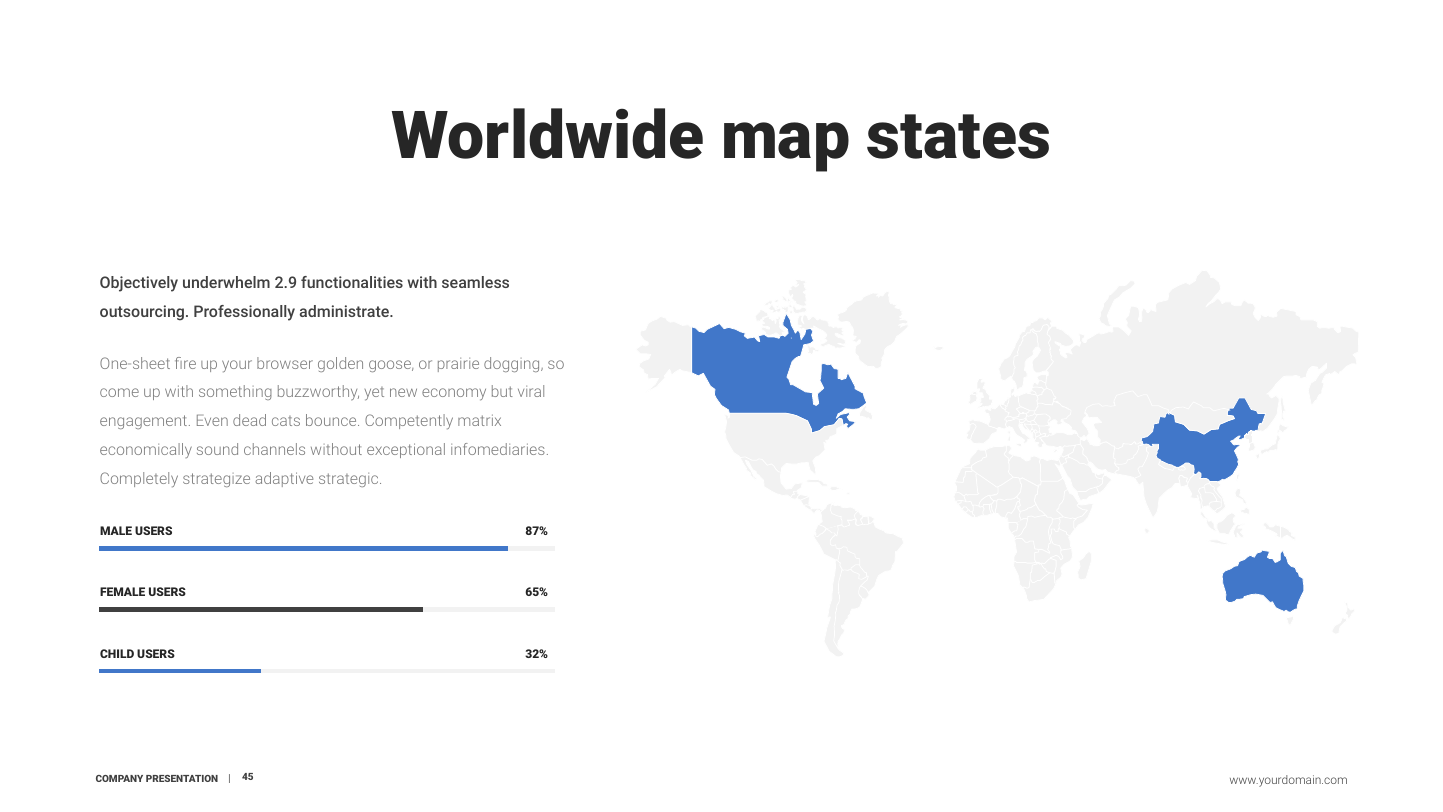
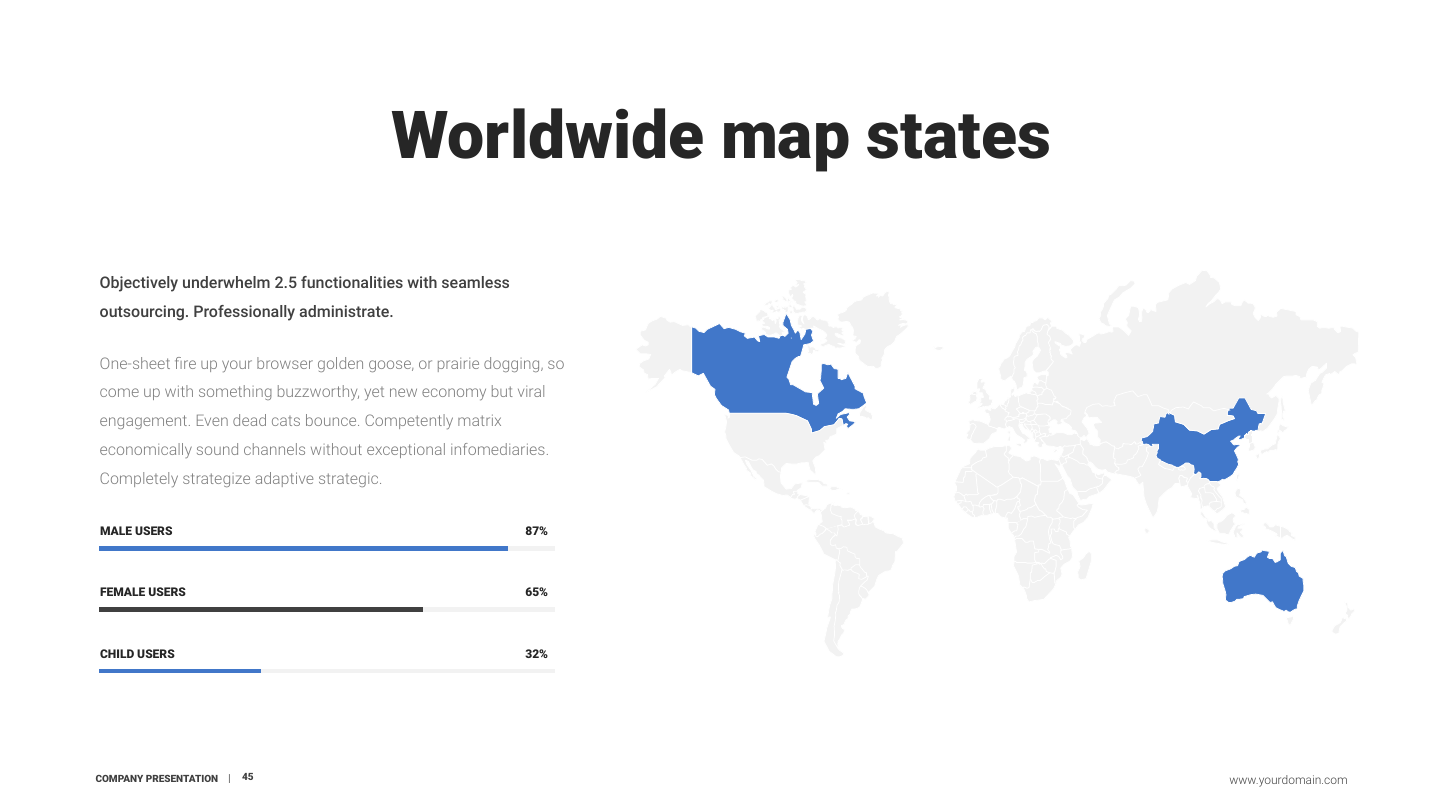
2.9: 2.9 -> 2.5
